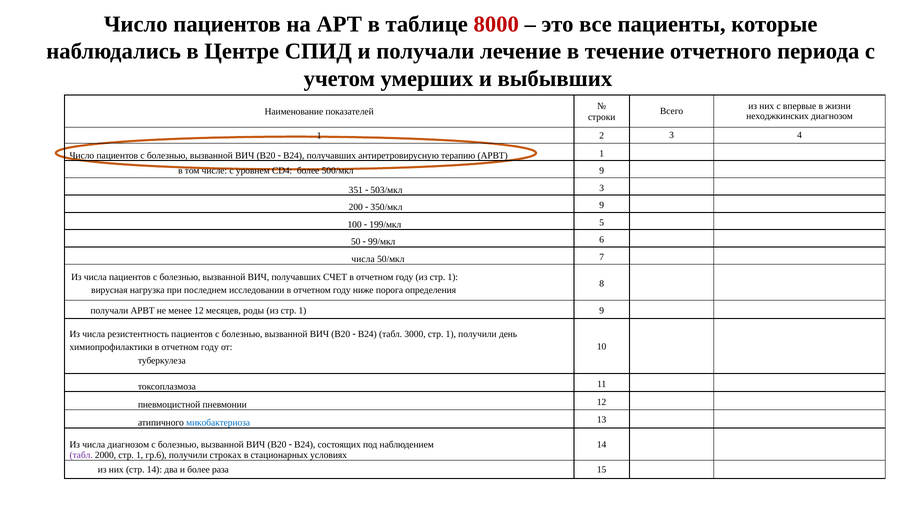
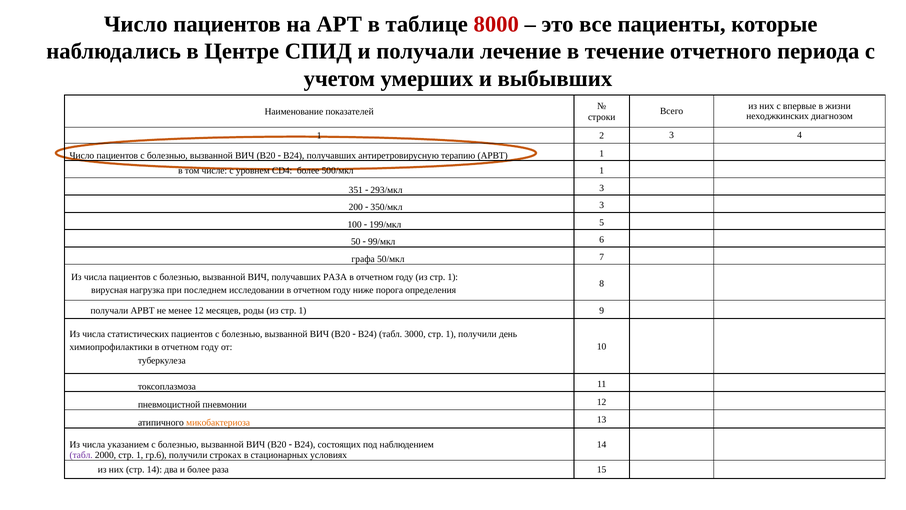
500/мкл 9: 9 -> 1
503/мкл: 503/мкл -> 293/мкл
350/мкл 9: 9 -> 3
числа at (363, 259): числа -> графа
получавших СЧЕТ: СЧЕТ -> РАЗА
резистентность: резистентность -> статистических
микобактериоза colour: blue -> orange
числа диагнозом: диагнозом -> указанием
